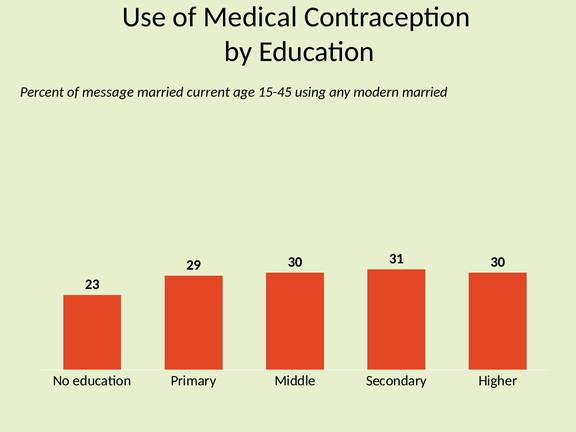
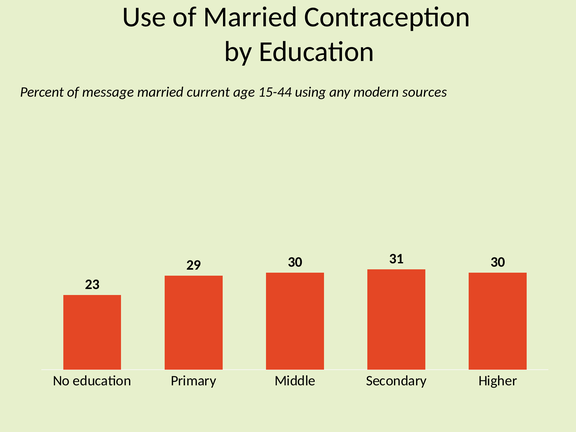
of Medical: Medical -> Married
15-45: 15-45 -> 15-44
modern married: married -> sources
